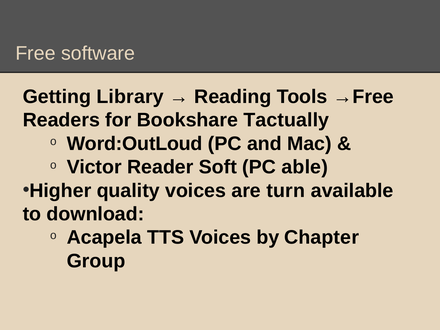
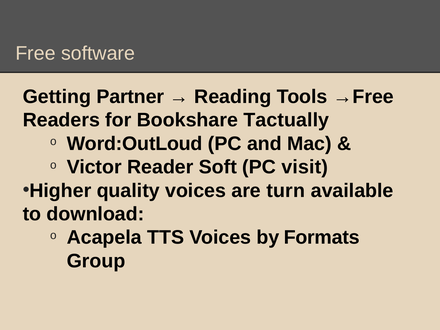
Library: Library -> Partner
able: able -> visit
Chapter: Chapter -> Formats
